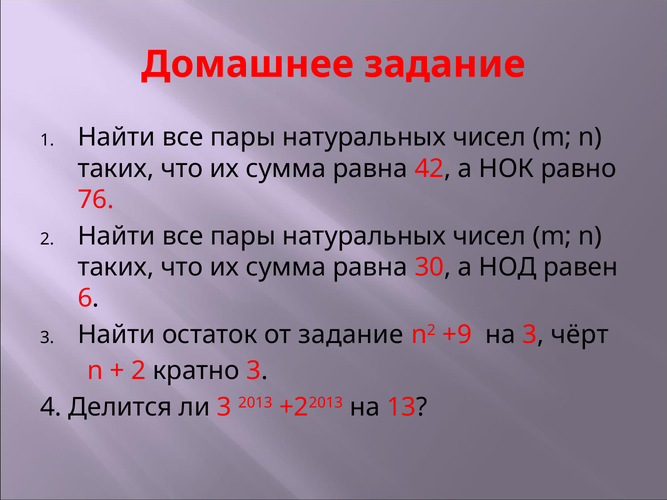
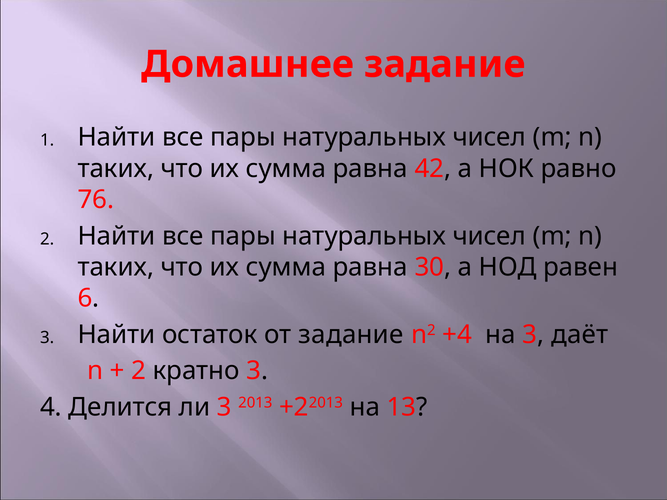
+9: +9 -> +4
чёрт: чёрт -> даёт
